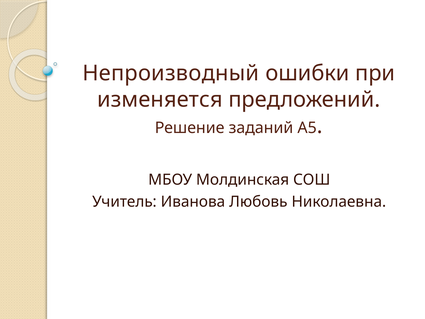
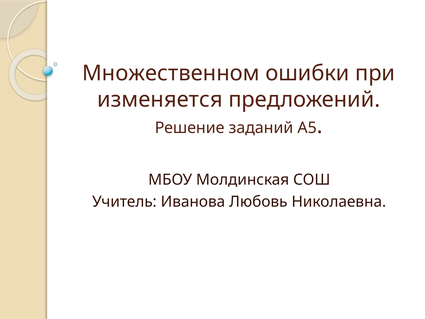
Непроизводный: Непроизводный -> Множественном
